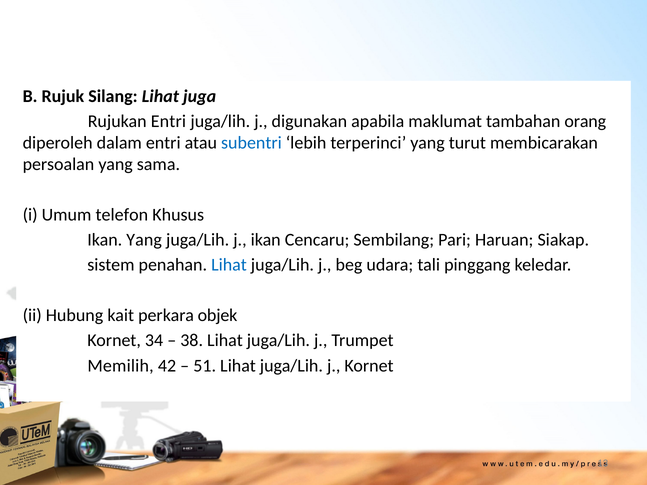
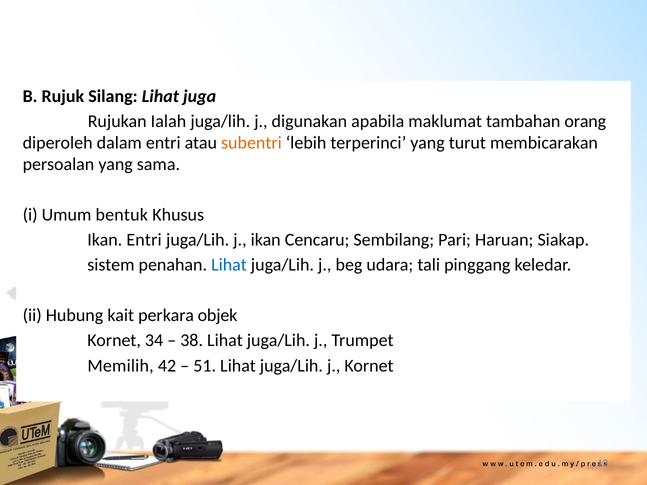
Rujukan Entri: Entri -> Ialah
subentri colour: blue -> orange
telefon: telefon -> bentuk
Ikan Yang: Yang -> Entri
